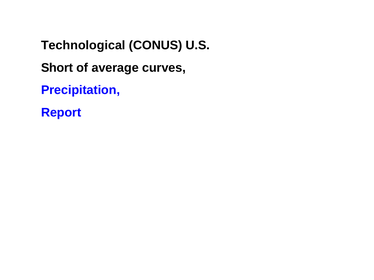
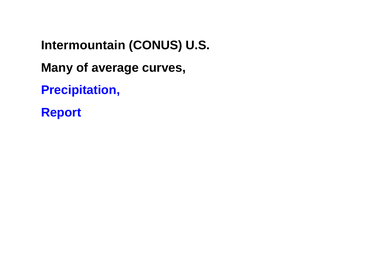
Technological: Technological -> Intermountain
Short: Short -> Many
